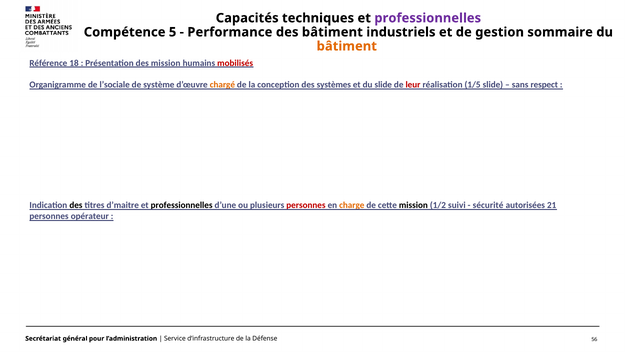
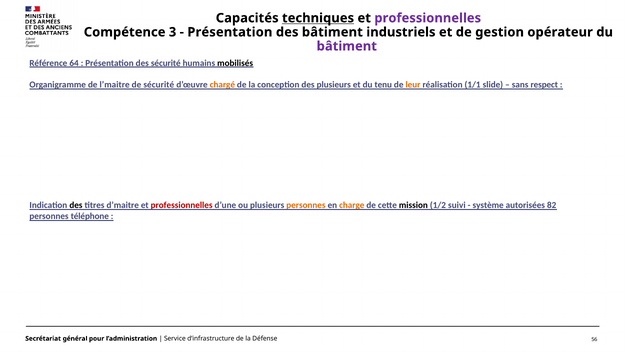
techniques underline: none -> present
5: 5 -> 3
Performance at (230, 32): Performance -> Présentation
sommaire: sommaire -> opérateur
bâtiment at (347, 46) colour: orange -> purple
18: 18 -> 64
des mission: mission -> sécurité
mobilisés colour: red -> black
l’sociale: l’sociale -> l’maitre
de système: système -> sécurité
des systèmes: systèmes -> plusieurs
du slide: slide -> tenu
leur colour: red -> orange
1/5: 1/5 -> 1/1
professionnelles at (182, 205) colour: black -> red
personnes at (306, 205) colour: red -> orange
sécurité: sécurité -> système
21: 21 -> 82
opérateur: opérateur -> téléphone
